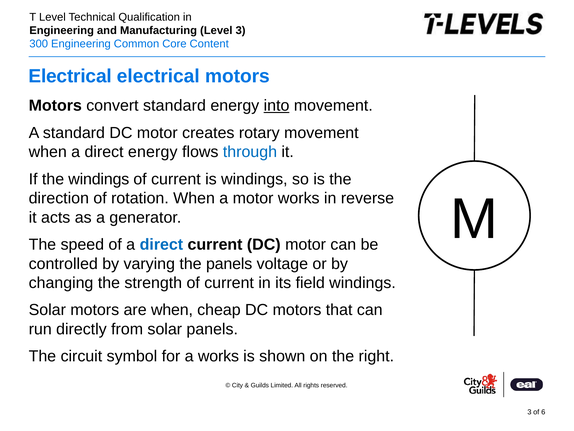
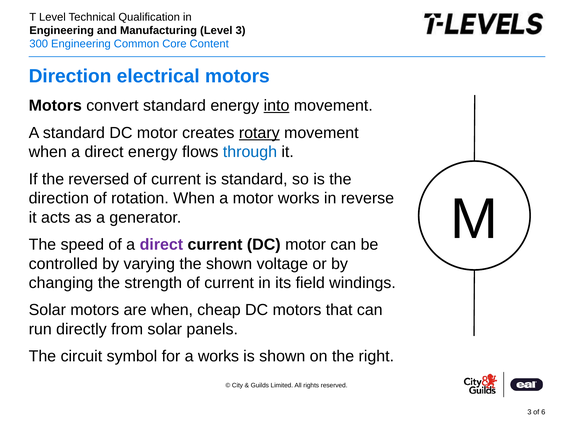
Electrical at (70, 76): Electrical -> Direction
rotary underline: none -> present
the windings: windings -> reversed
is windings: windings -> standard
direct at (161, 244) colour: blue -> purple
the panels: panels -> shown
